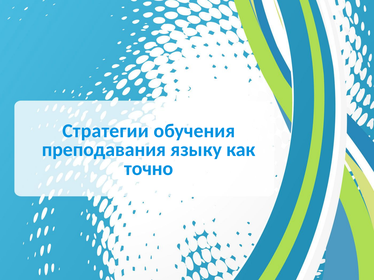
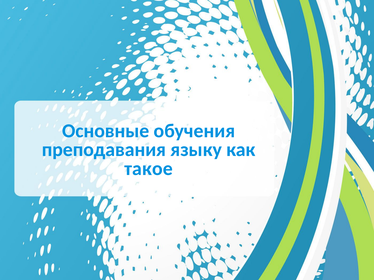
Стратегии: Стратегии -> Основные
точно: точно -> такое
